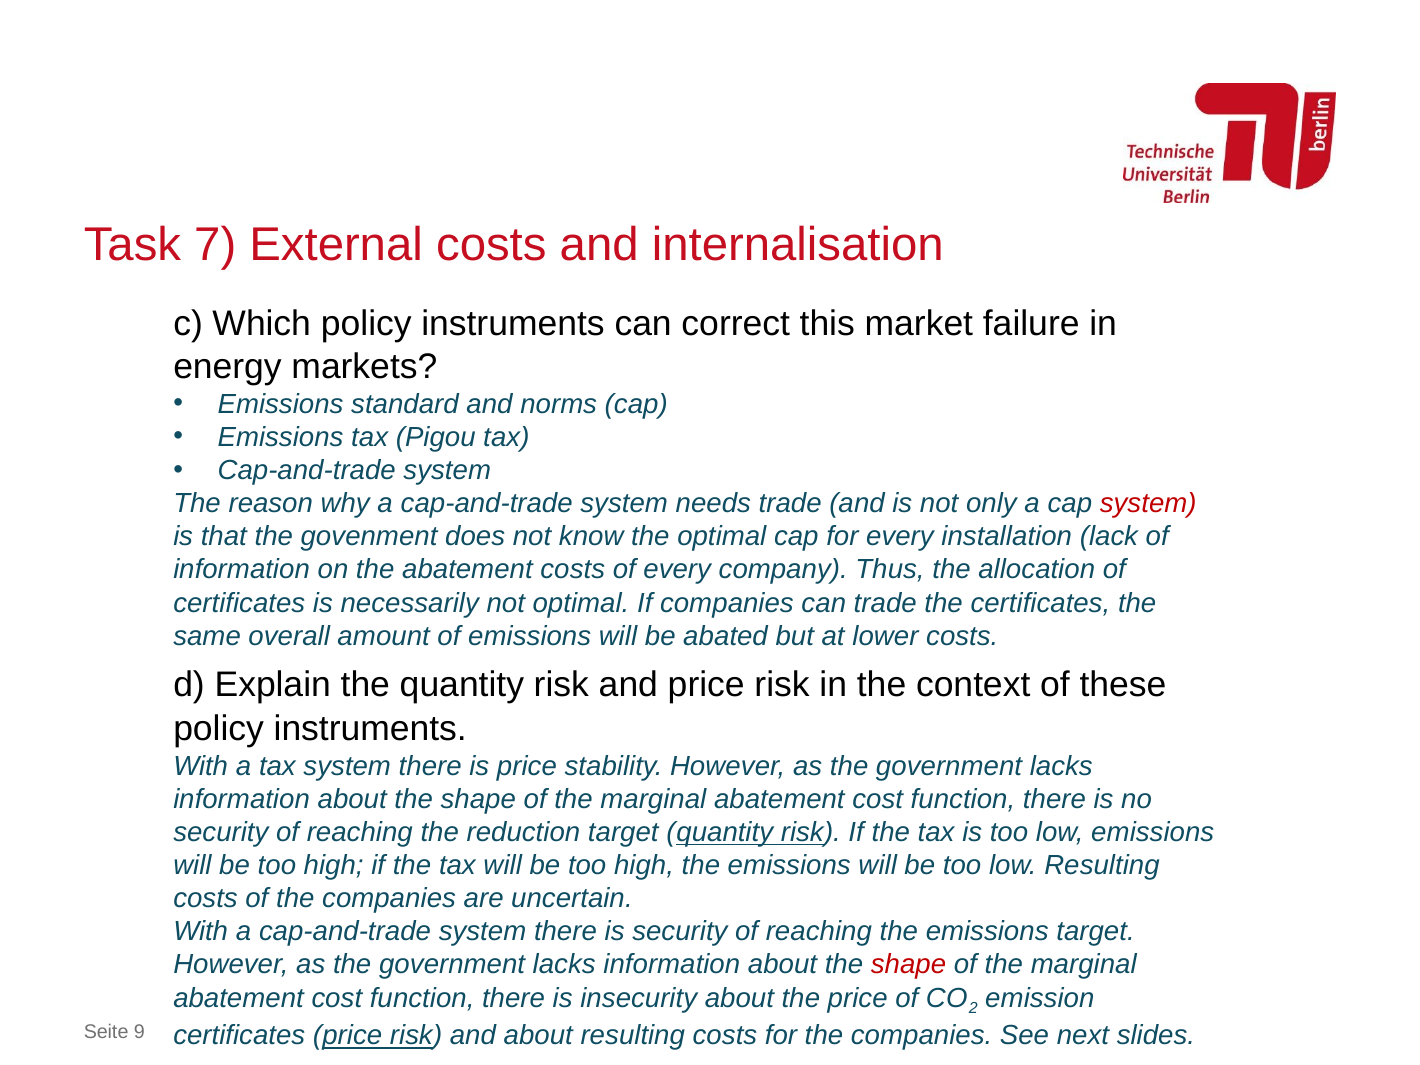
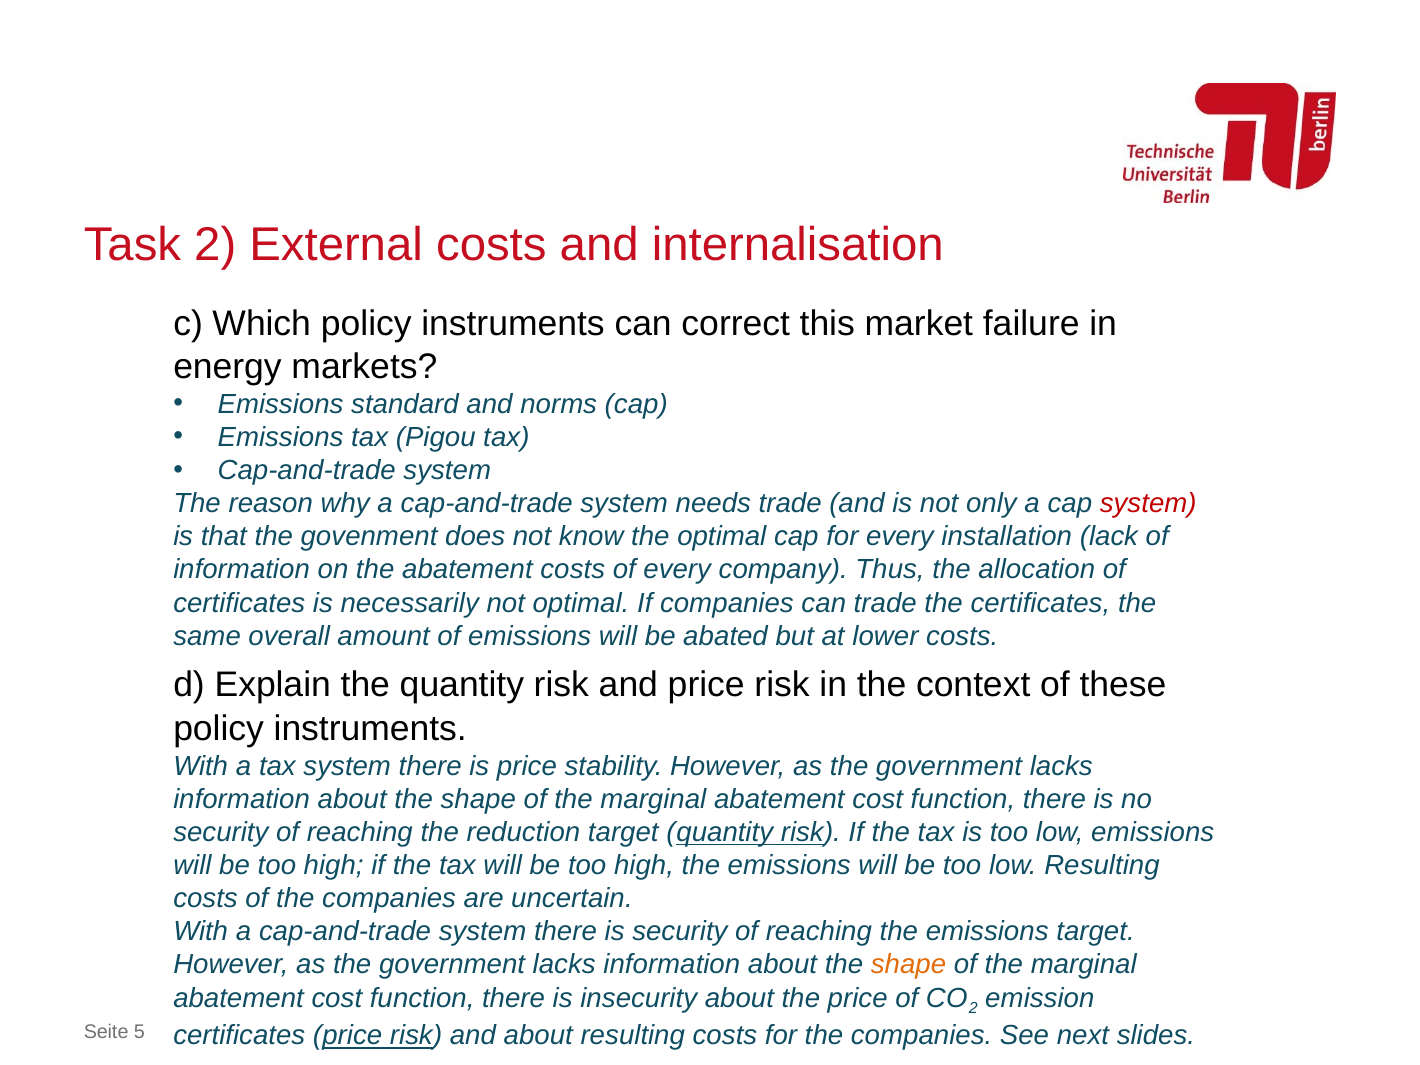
Task 7: 7 -> 2
shape at (909, 965) colour: red -> orange
9: 9 -> 5
